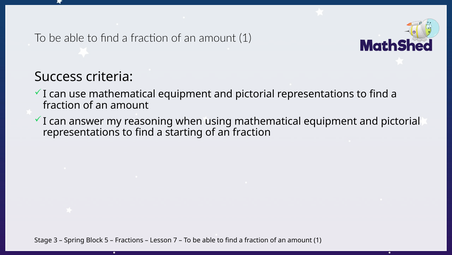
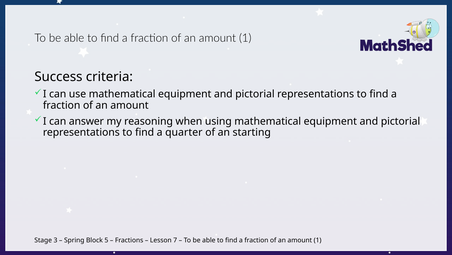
starting: starting -> quarter
an fraction: fraction -> starting
